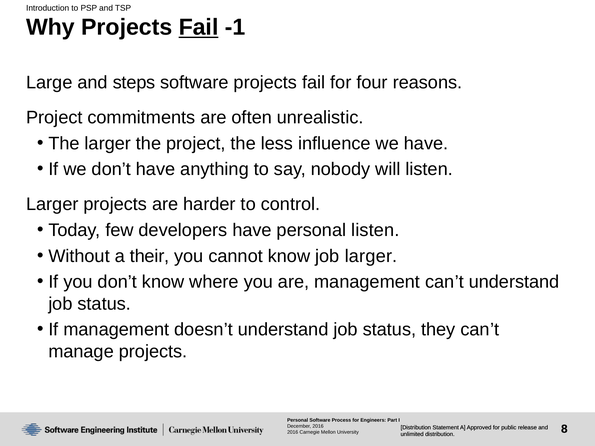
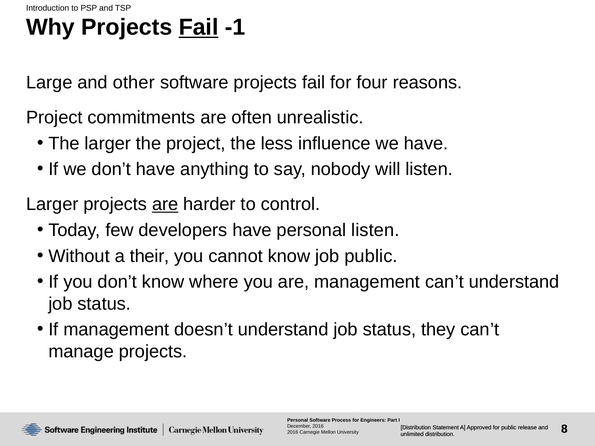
steps: steps -> other
are at (165, 204) underline: none -> present
job larger: larger -> public
